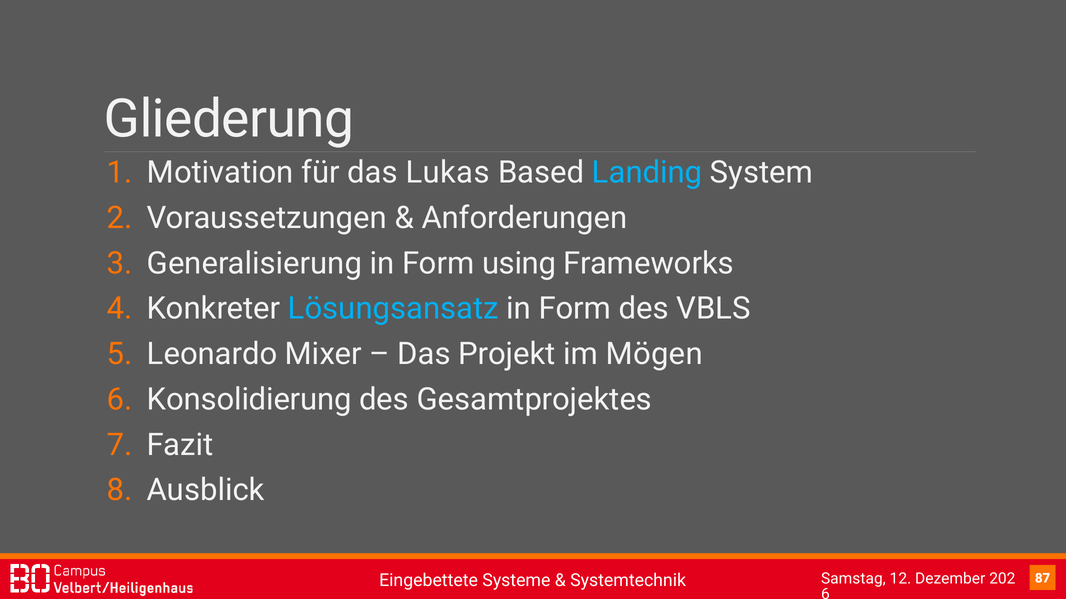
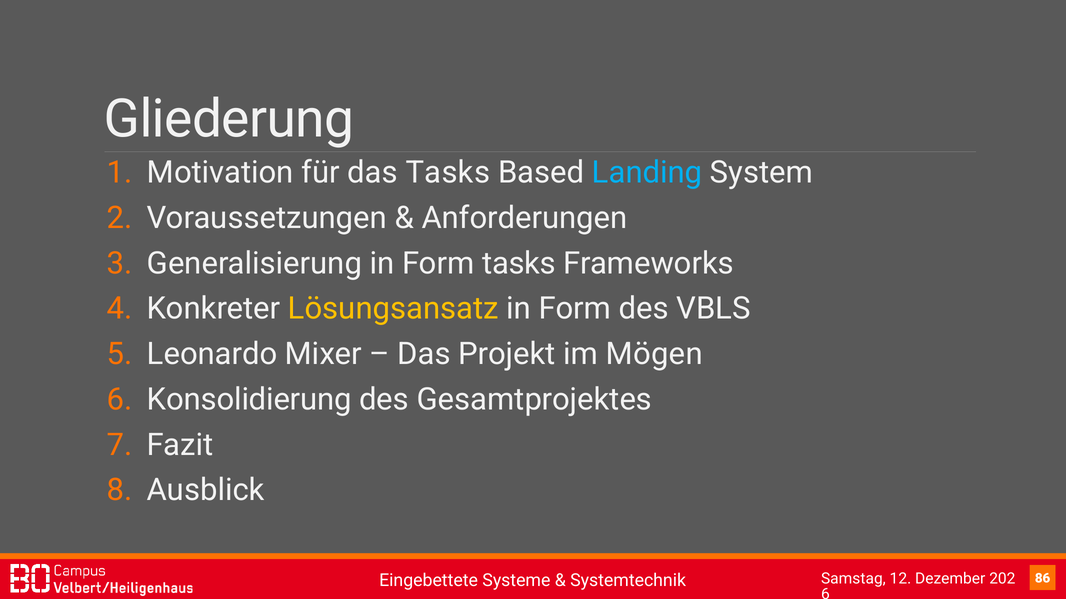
das Lukas: Lukas -> Tasks
Form using: using -> tasks
Lösungsansatz colour: light blue -> yellow
87: 87 -> 86
